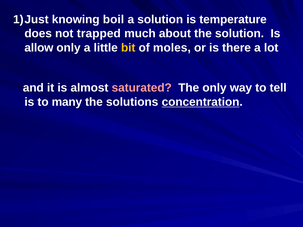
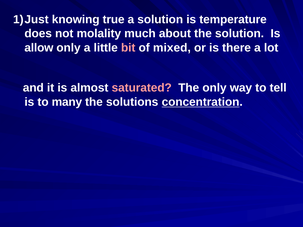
boil: boil -> true
trapped: trapped -> molality
bit colour: yellow -> pink
moles: moles -> mixed
